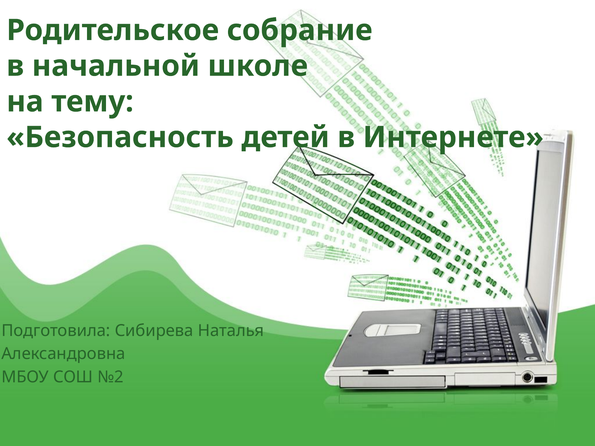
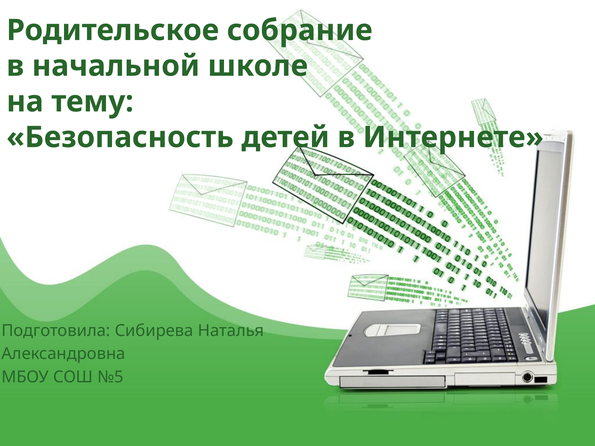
№2: №2 -> №5
